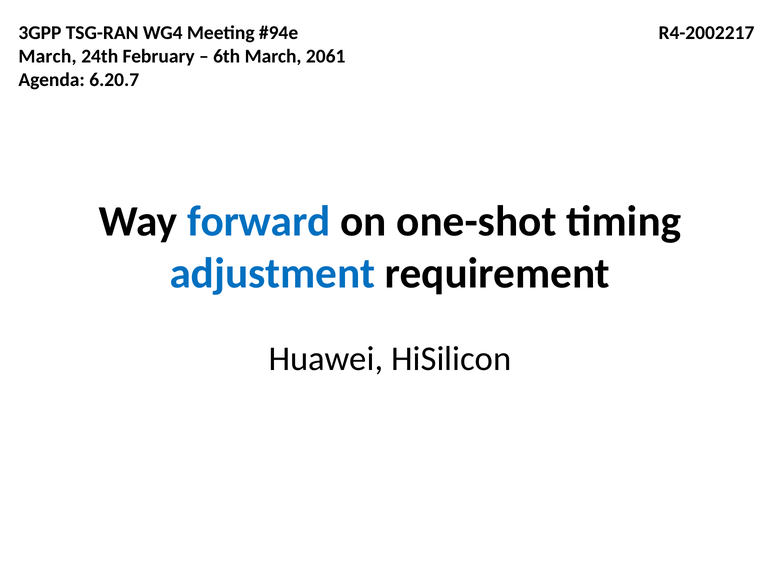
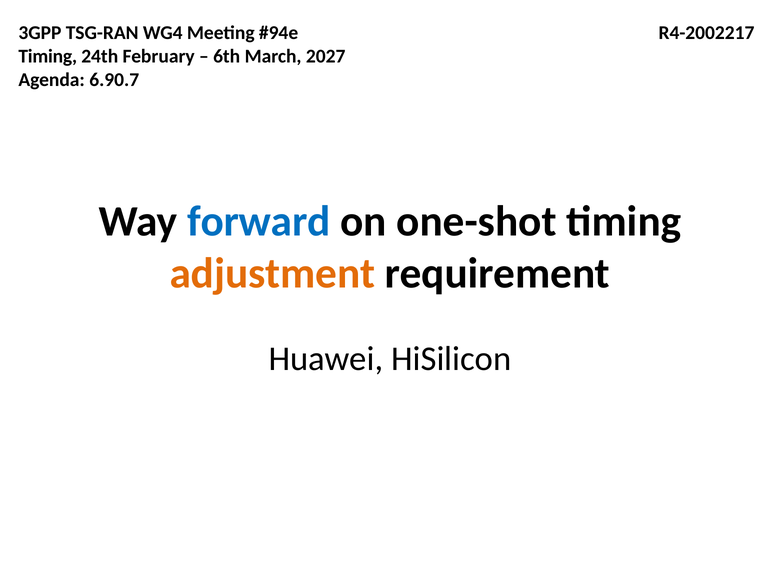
March at (48, 56): March -> Timing
2061: 2061 -> 2027
6.20.7: 6.20.7 -> 6.90.7
adjustment colour: blue -> orange
